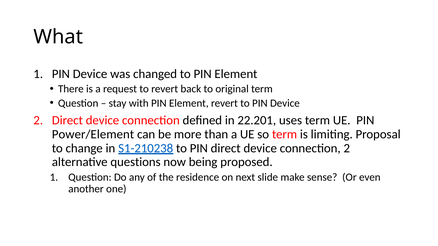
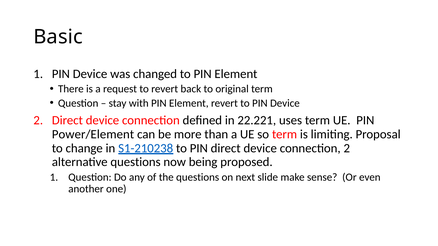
What: What -> Basic
22.201: 22.201 -> 22.221
the residence: residence -> questions
